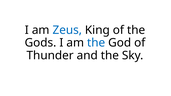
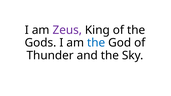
Zeus colour: blue -> purple
